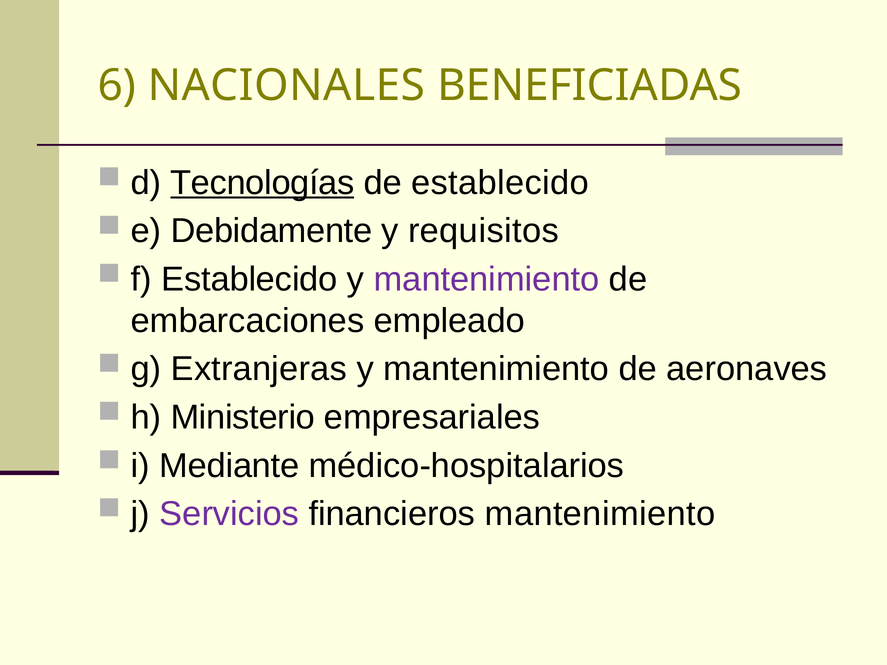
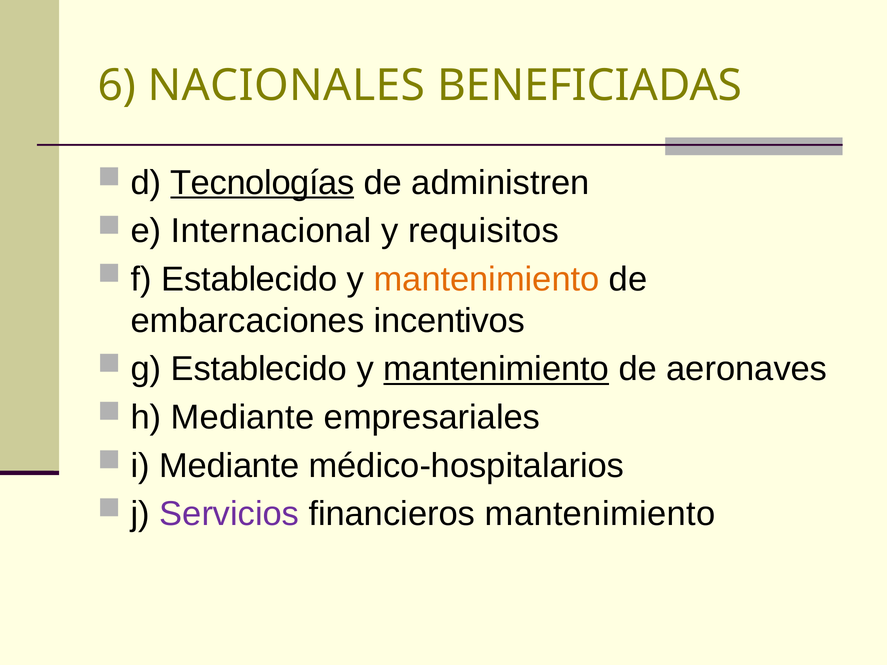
de establecido: establecido -> administren
Debidamente: Debidamente -> Internacional
mantenimiento at (487, 279) colour: purple -> orange
empleado: empleado -> incentivos
g Extranjeras: Extranjeras -> Establecido
mantenimiento at (496, 369) underline: none -> present
h Ministerio: Ministerio -> Mediante
